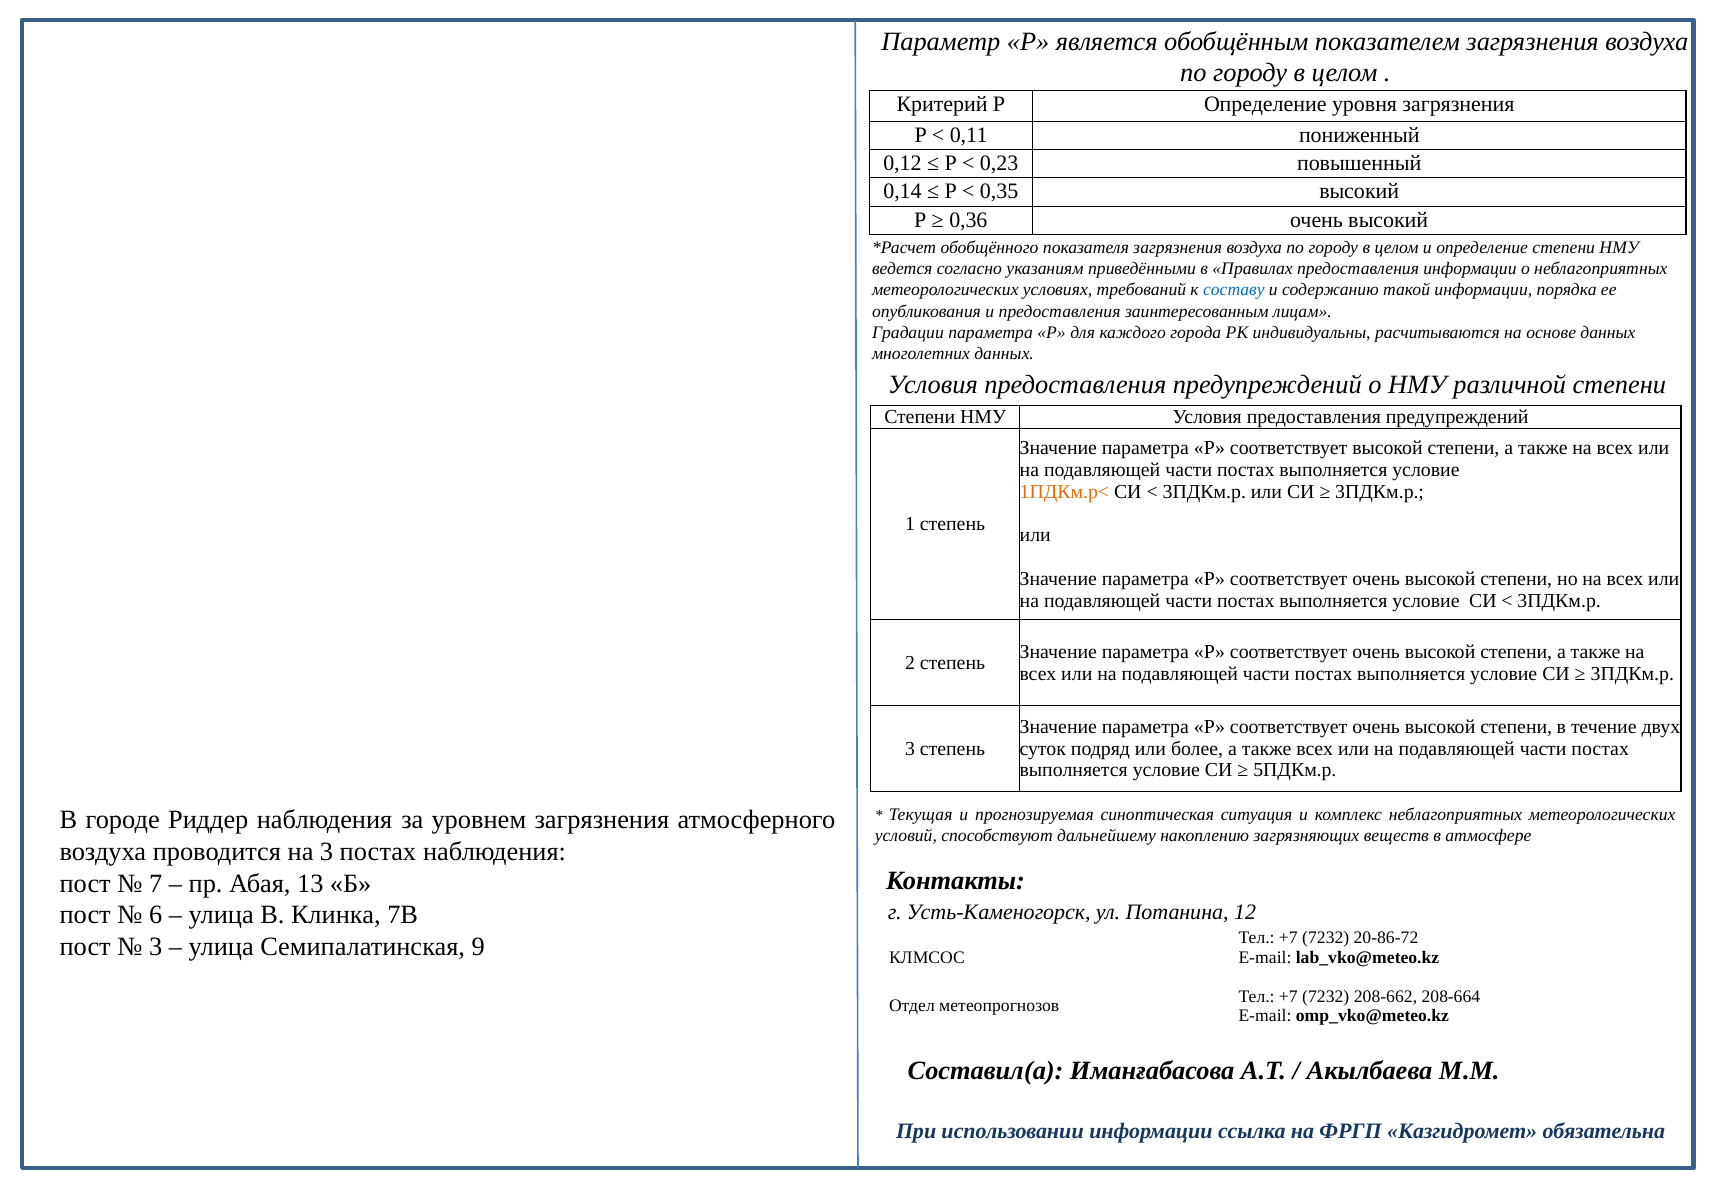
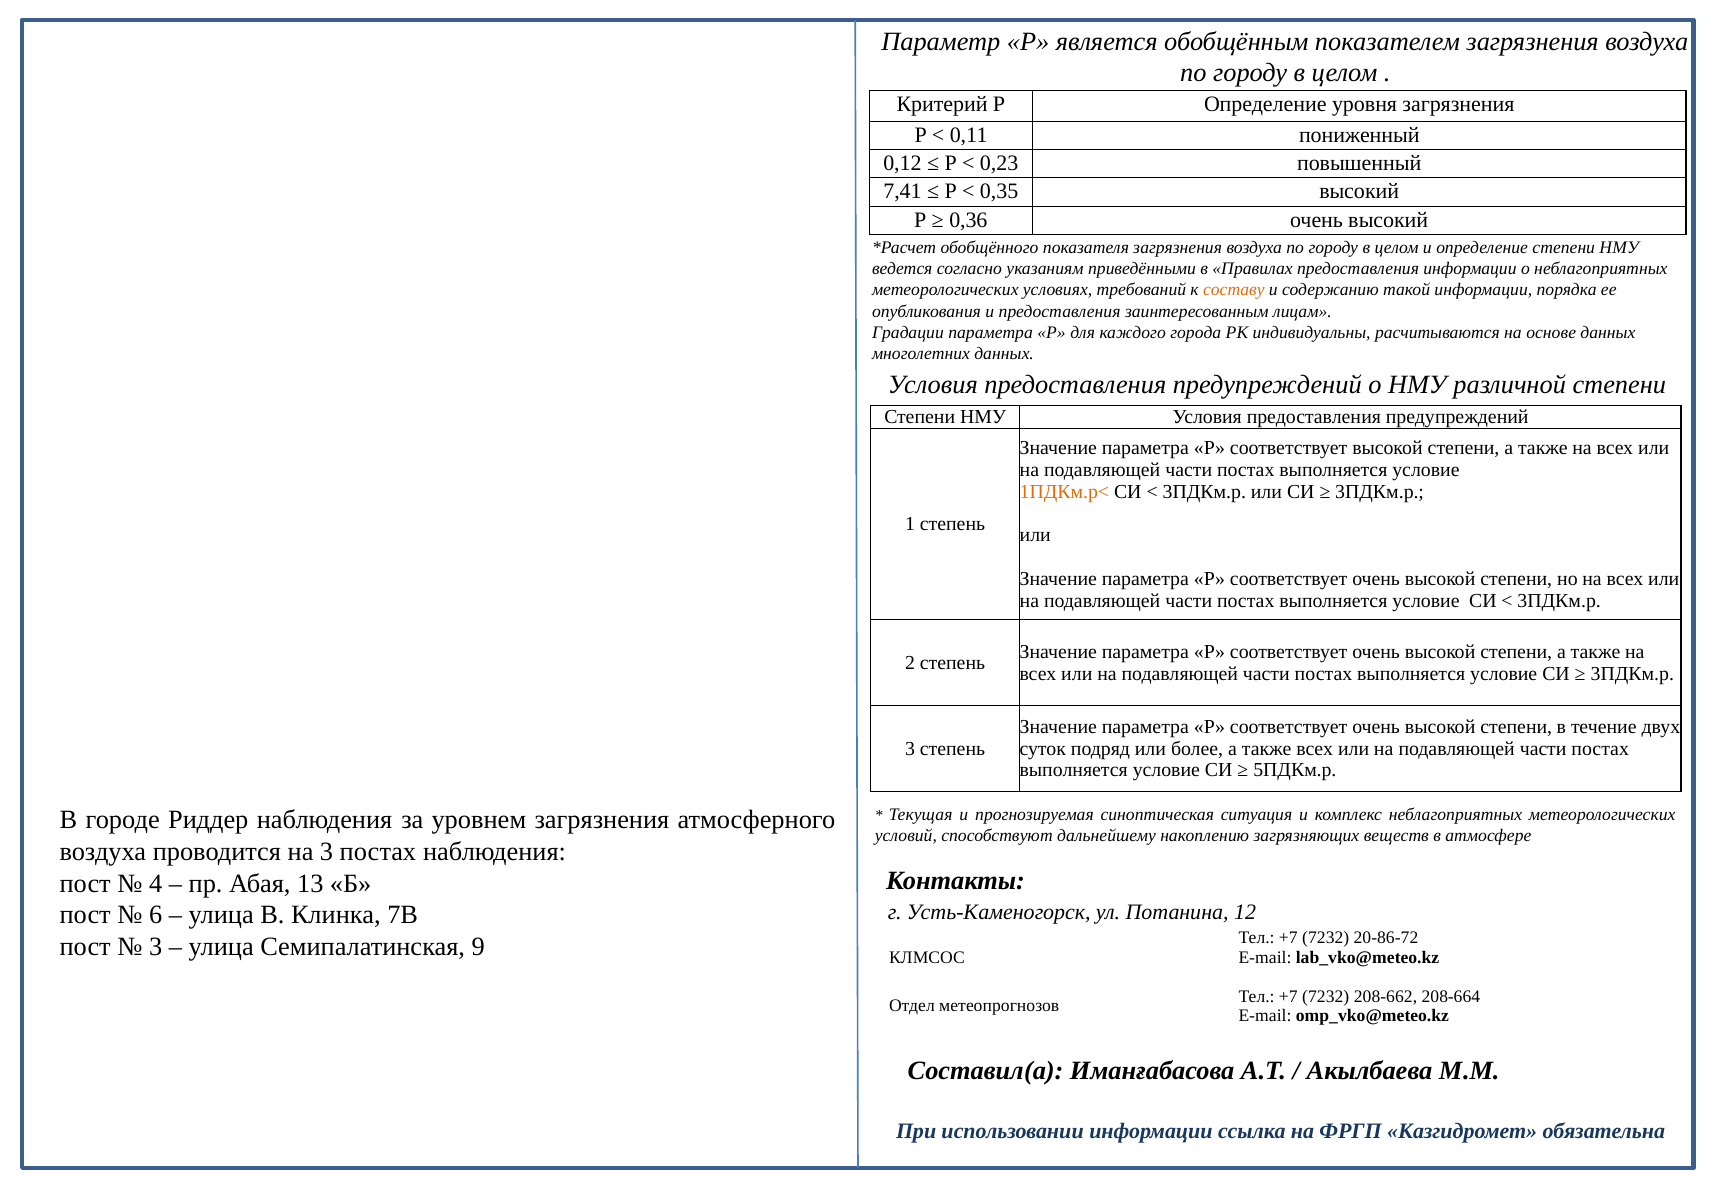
0,14: 0,14 -> 7,41
составу colour: blue -> orange
7: 7 -> 4
